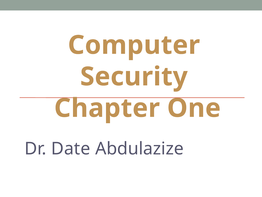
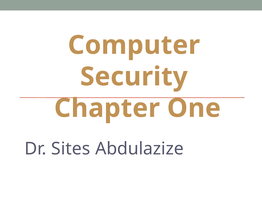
Date: Date -> Sites
